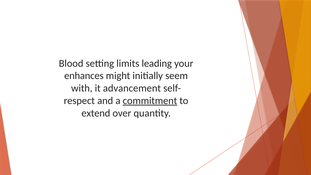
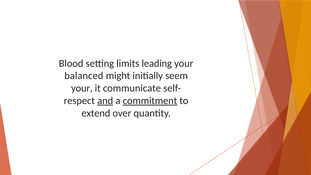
enhances: enhances -> balanced
with at (82, 88): with -> your
advancement: advancement -> communicate
and underline: none -> present
